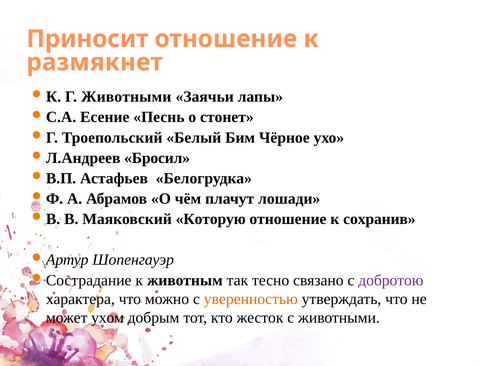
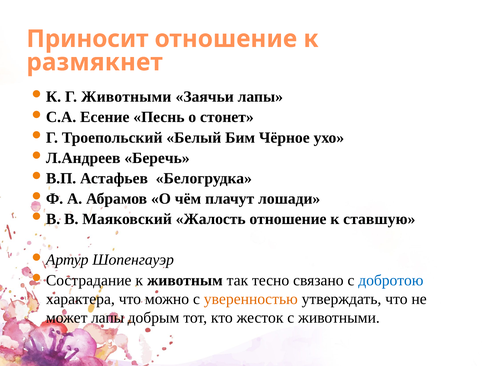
Бросил: Бросил -> Беречь
Которую: Которую -> Жалость
сохранив: сохранив -> ставшую
добротою colour: purple -> blue
может ухом: ухом -> лапы
